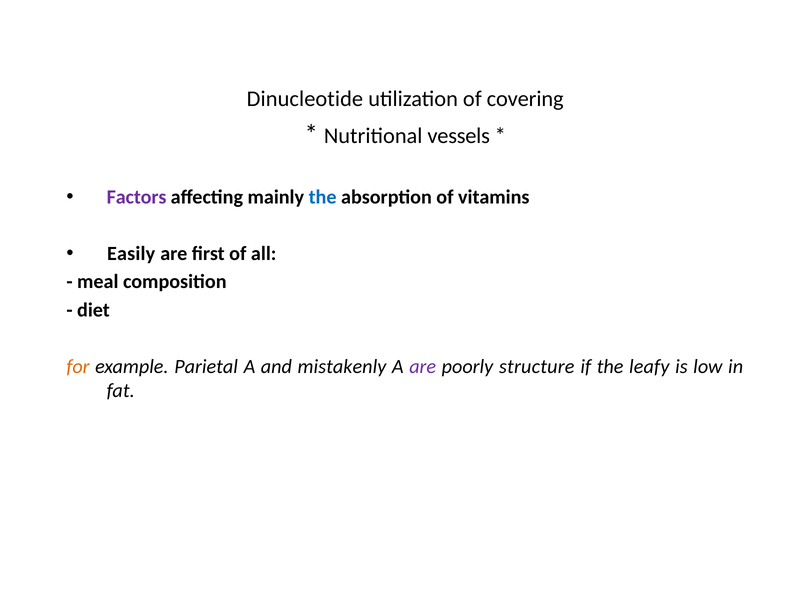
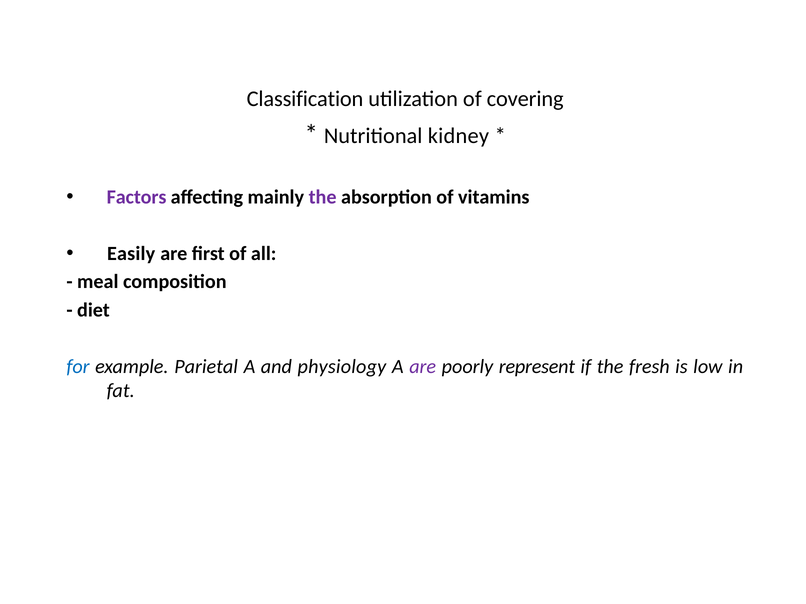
Dinucleotide: Dinucleotide -> Classification
vessels: vessels -> kidney
the at (323, 197) colour: blue -> purple
for colour: orange -> blue
mistakenly: mistakenly -> physiology
structure: structure -> represent
leafy: leafy -> fresh
